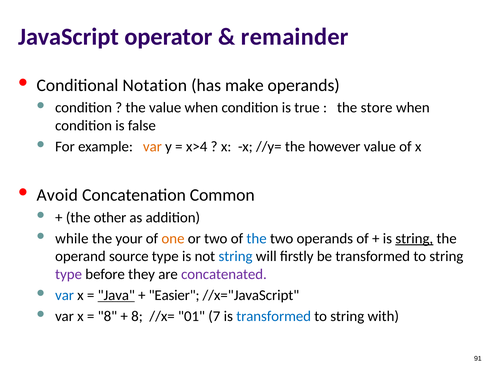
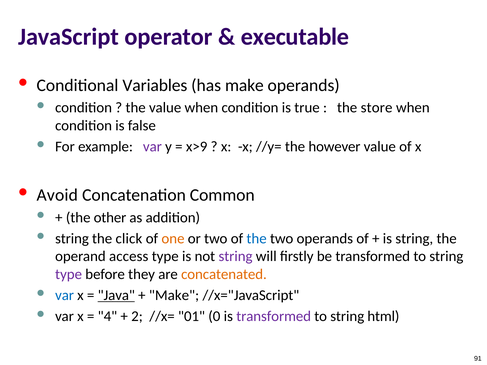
remainder: remainder -> executable
Notation: Notation -> Variables
var at (152, 147) colour: orange -> purple
x>4: x>4 -> x>9
while at (72, 239): while -> string
your: your -> click
string at (414, 239) underline: present -> none
source: source -> access
string at (236, 257) colour: blue -> purple
concatenated colour: purple -> orange
Easier at (174, 295): Easier -> Make
8 at (107, 317): 8 -> 4
8 at (137, 317): 8 -> 2
7: 7 -> 0
transformed at (274, 317) colour: blue -> purple
with: with -> html
